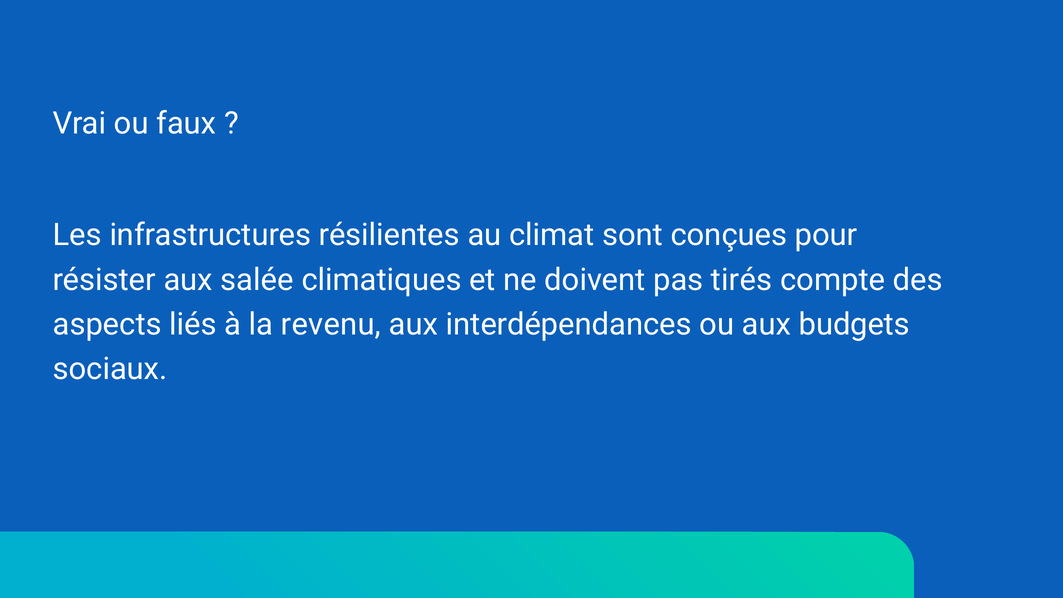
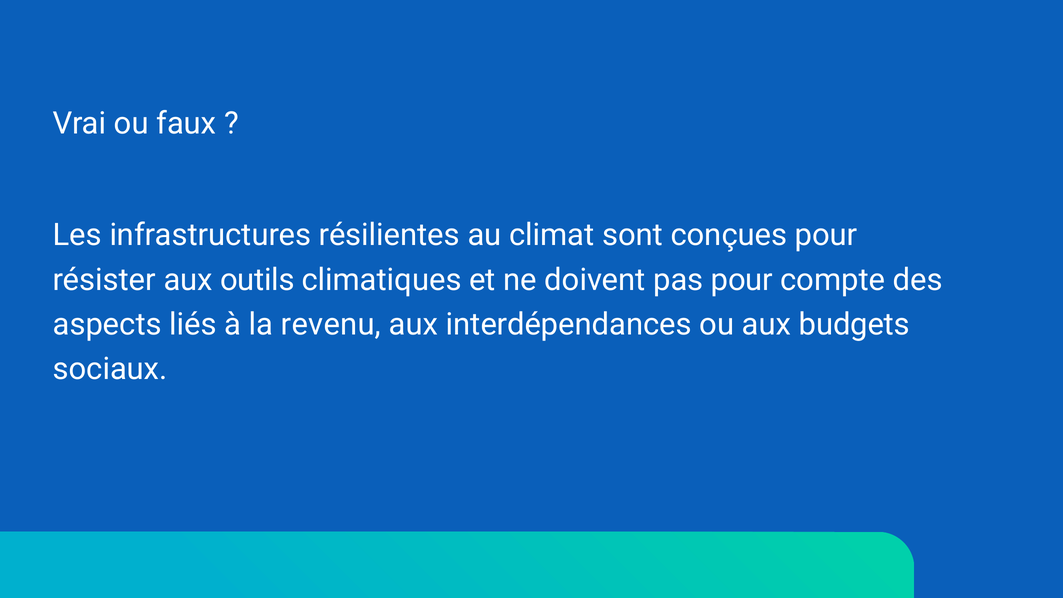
salée: salée -> outils
pas tirés: tirés -> pour
